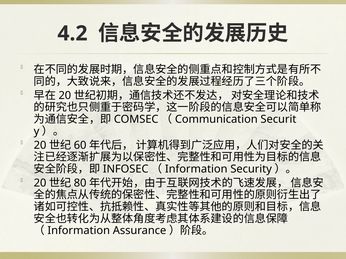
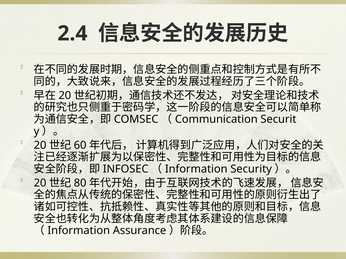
4.2: 4.2 -> 2.4
